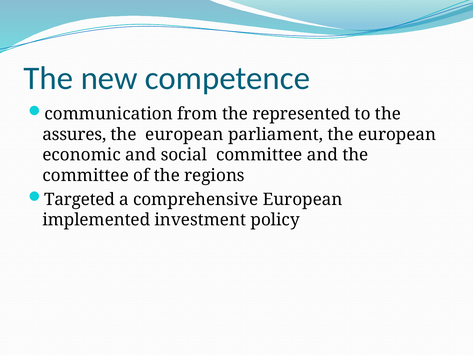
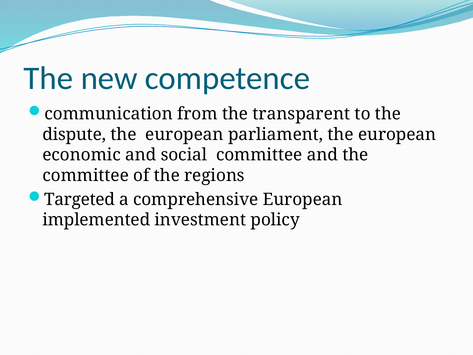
represented: represented -> transparent
assures: assures -> dispute
